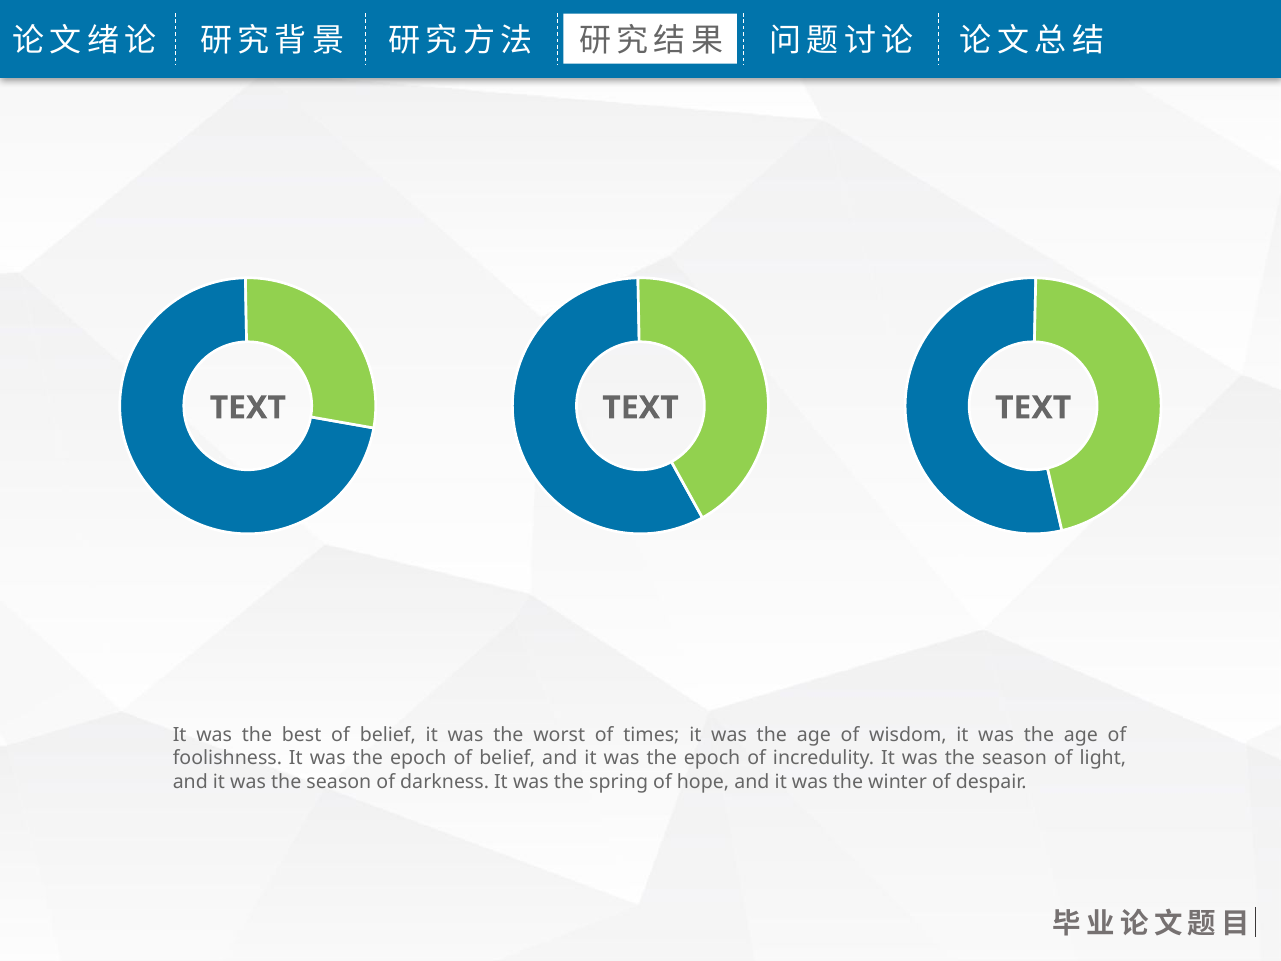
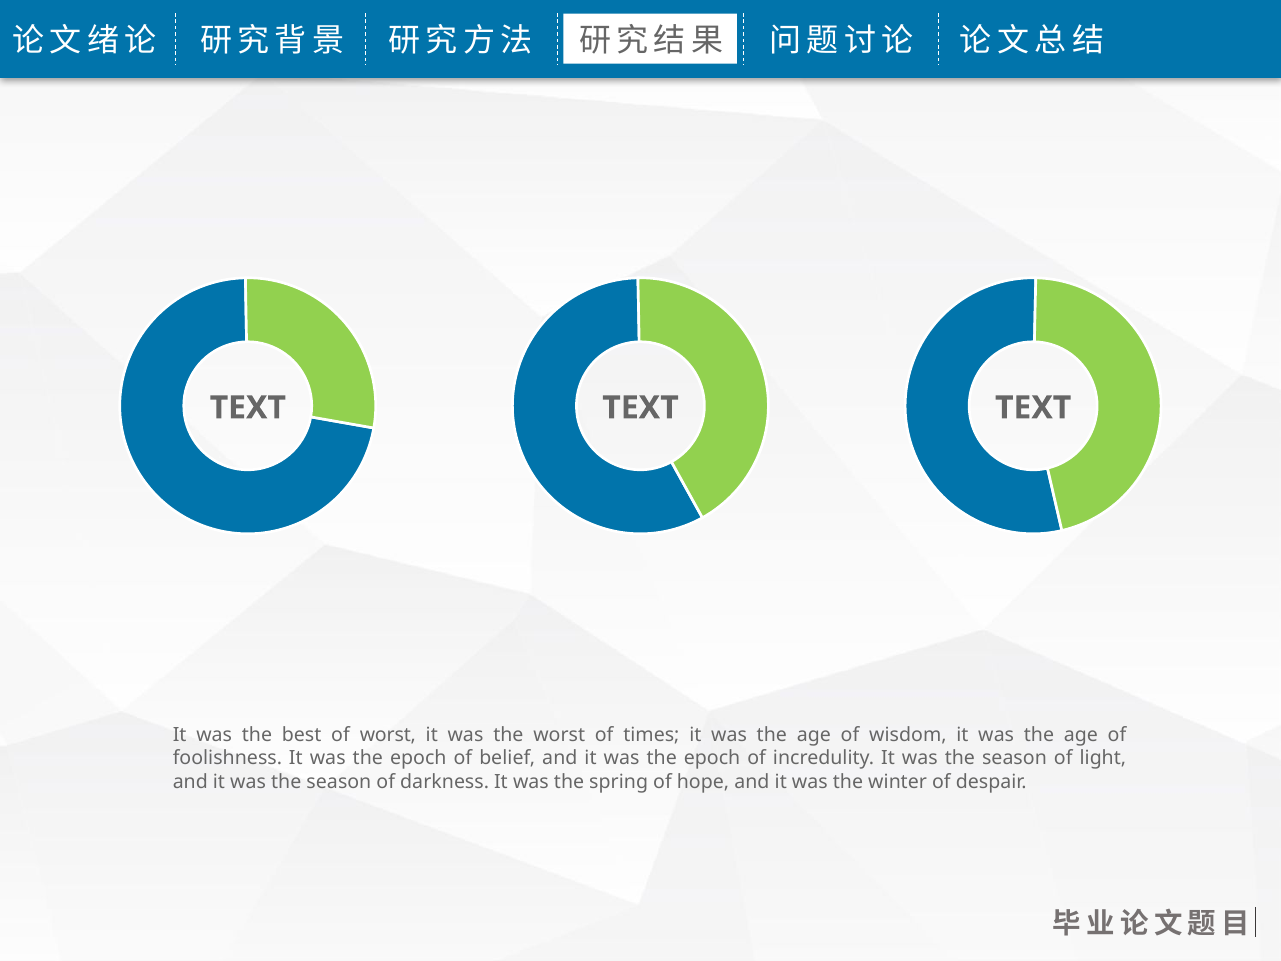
best of belief: belief -> worst
